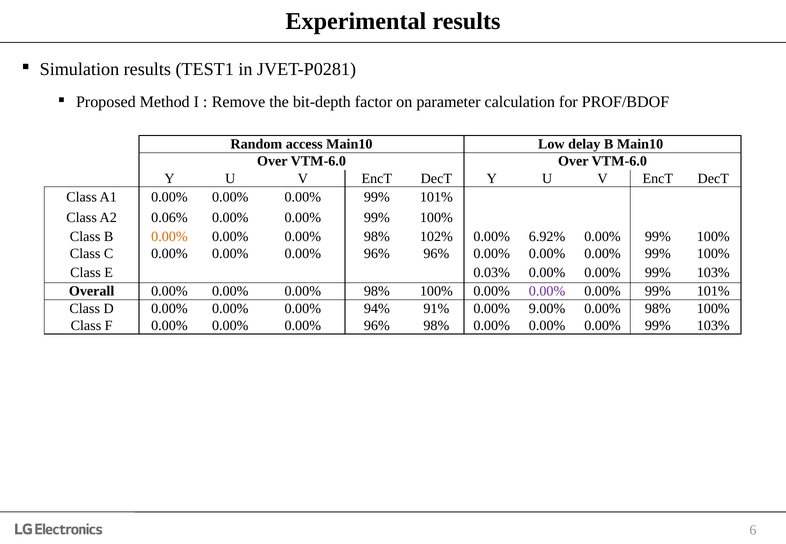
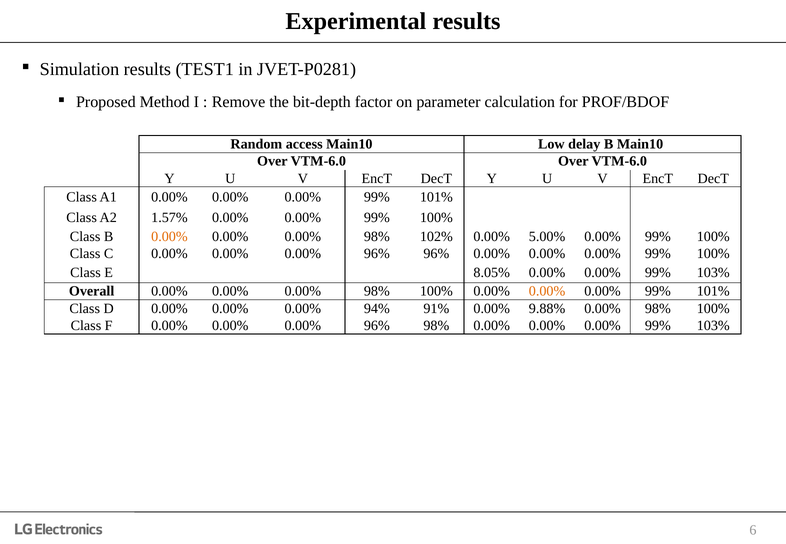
0.06%: 0.06% -> 1.57%
6.92%: 6.92% -> 5.00%
0.03%: 0.03% -> 8.05%
0.00% at (547, 291) colour: purple -> orange
9.00%: 9.00% -> 9.88%
